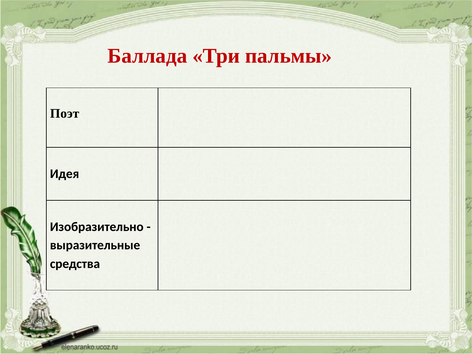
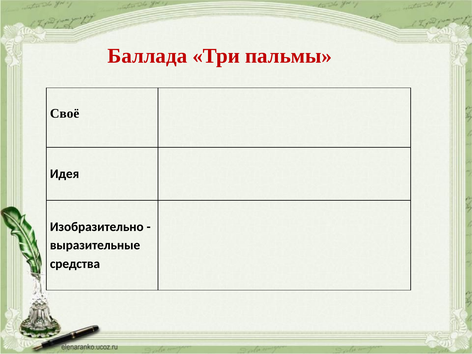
Поэт: Поэт -> Своё
